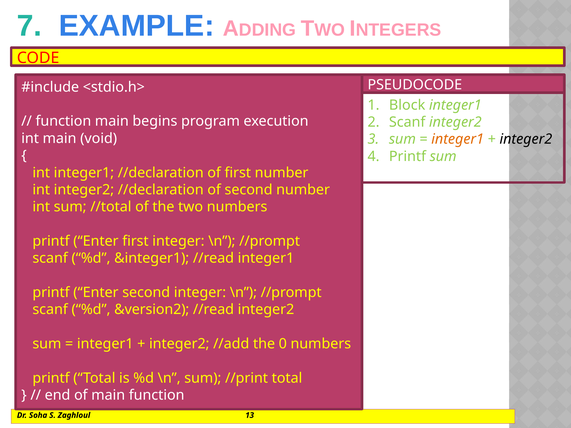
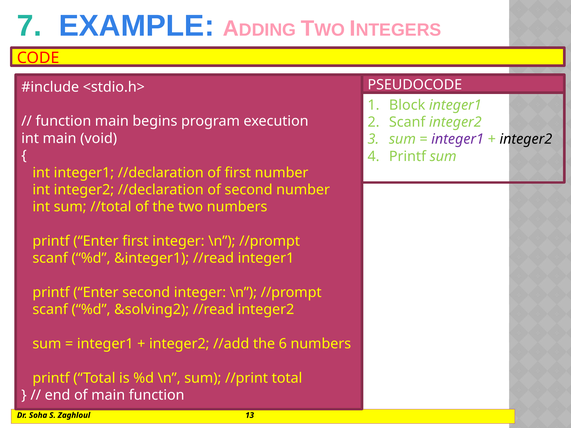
integer1 at (458, 139) colour: orange -> purple
&version2: &version2 -> &solving2
0: 0 -> 6
